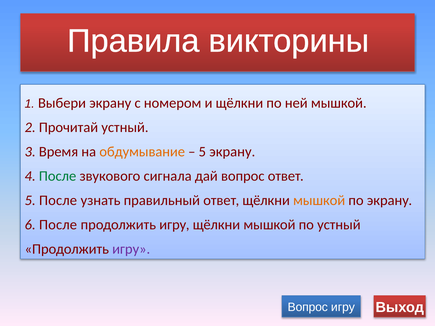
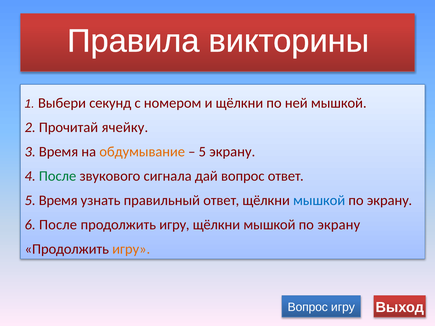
Выбери экрану: экрану -> секунд
Прочитай устный: устный -> ячейку
5 После: После -> Время
мышкой at (319, 201) colour: orange -> blue
устный at (339, 225): устный -> экрану
игру at (131, 249) colour: purple -> orange
